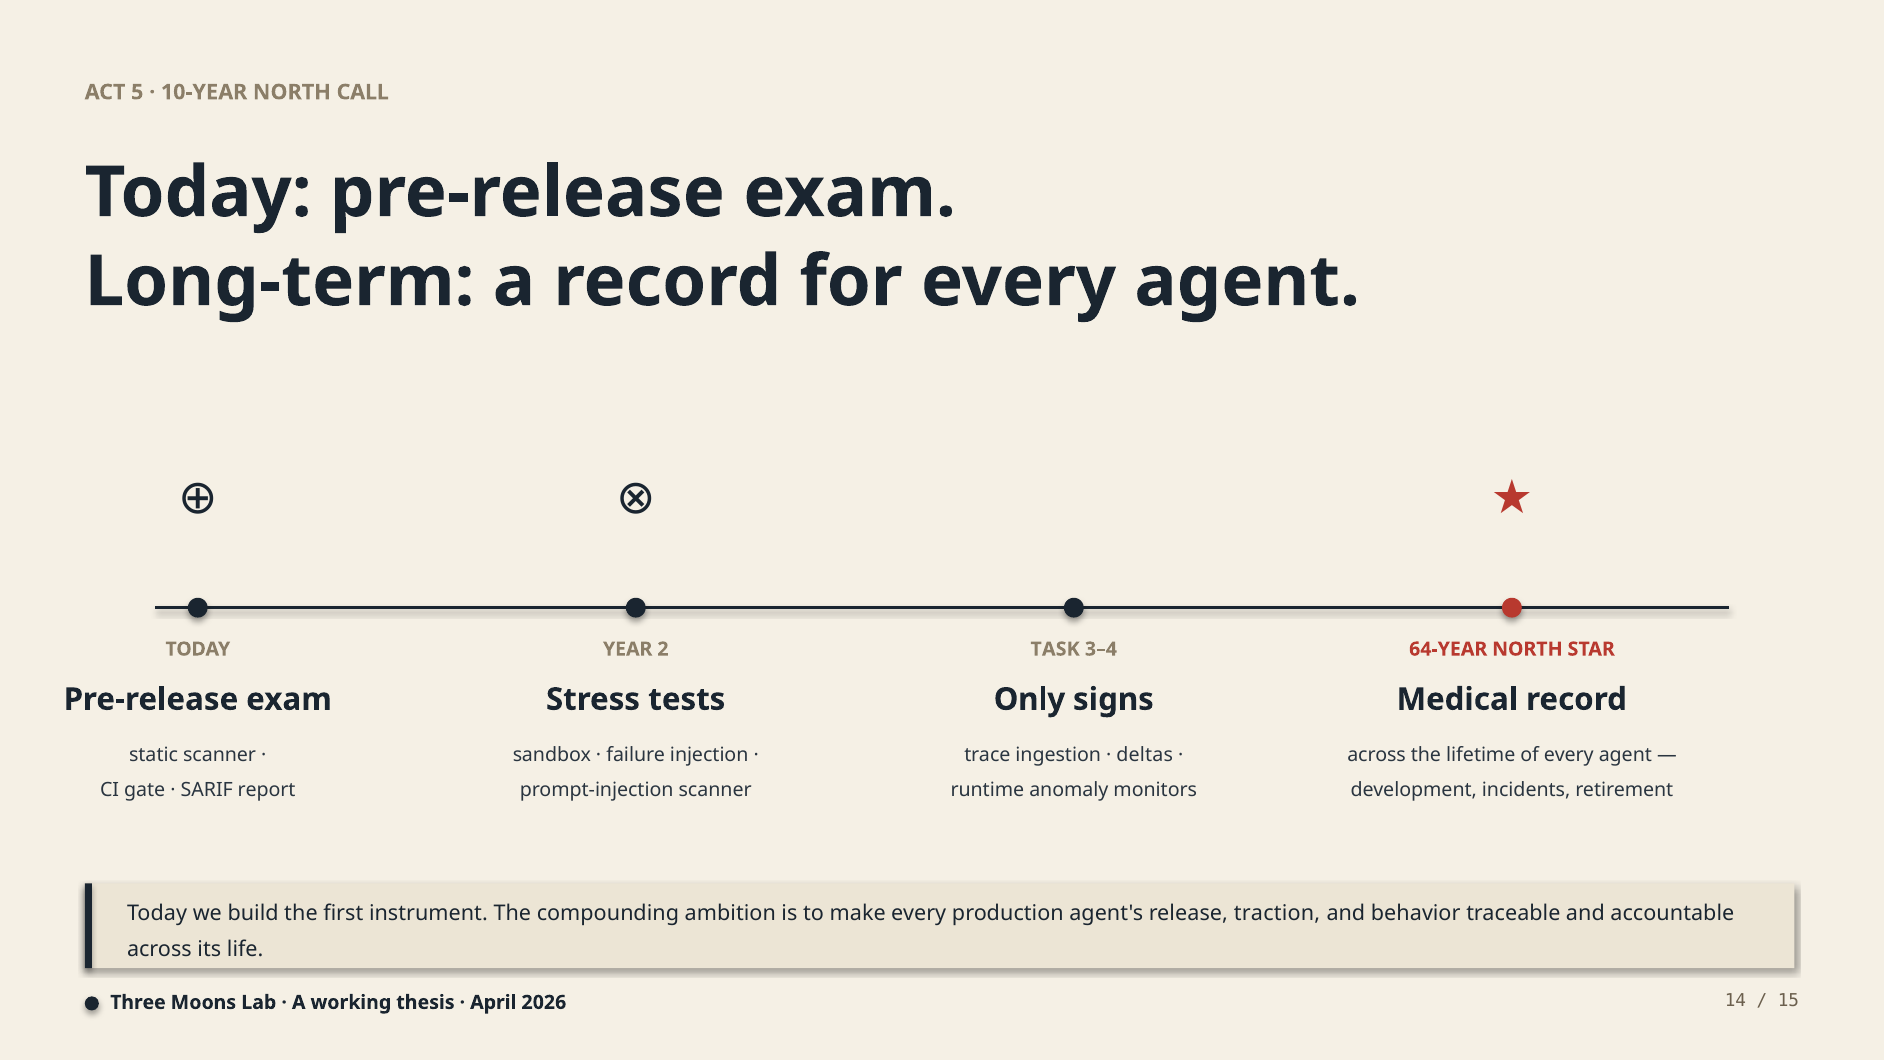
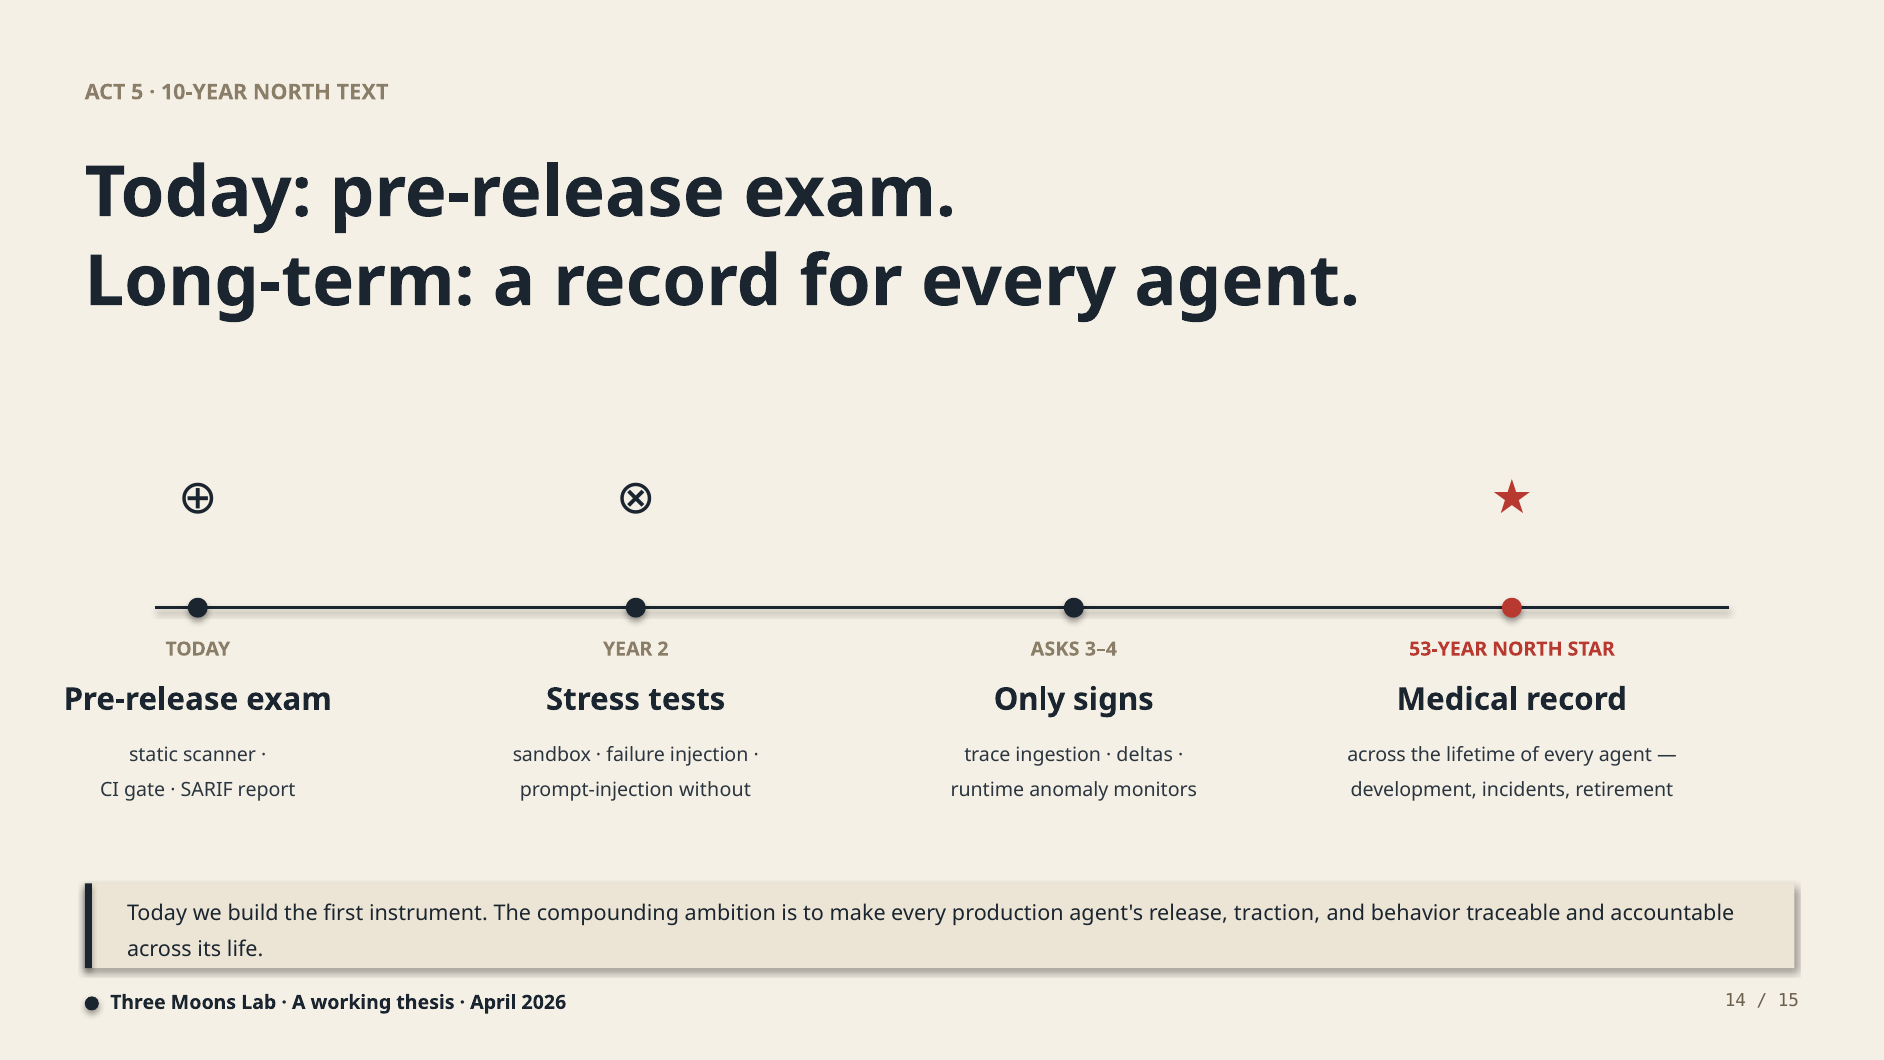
CALL: CALL -> TEXT
TASK: TASK -> ASKS
64-YEAR: 64-YEAR -> 53-YEAR
prompt-injection scanner: scanner -> without
